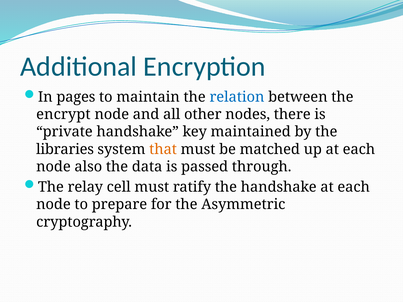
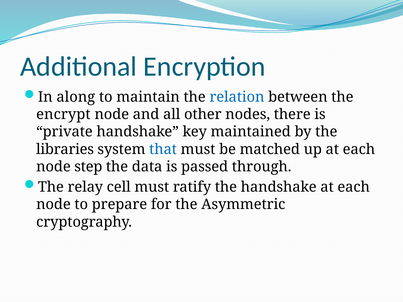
pages: pages -> along
that colour: orange -> blue
also: also -> step
